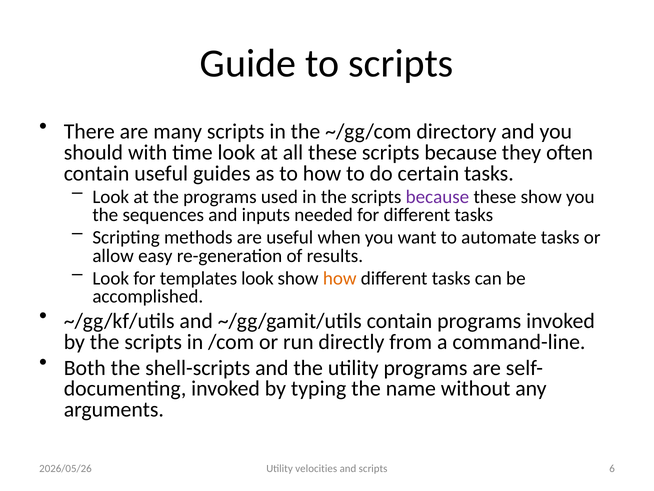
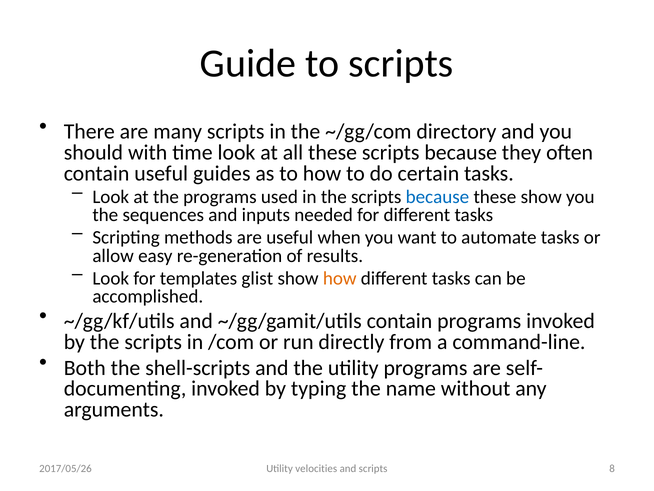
because at (437, 197) colour: purple -> blue
templates look: look -> glist
6: 6 -> 8
2026/05/26: 2026/05/26 -> 2017/05/26
